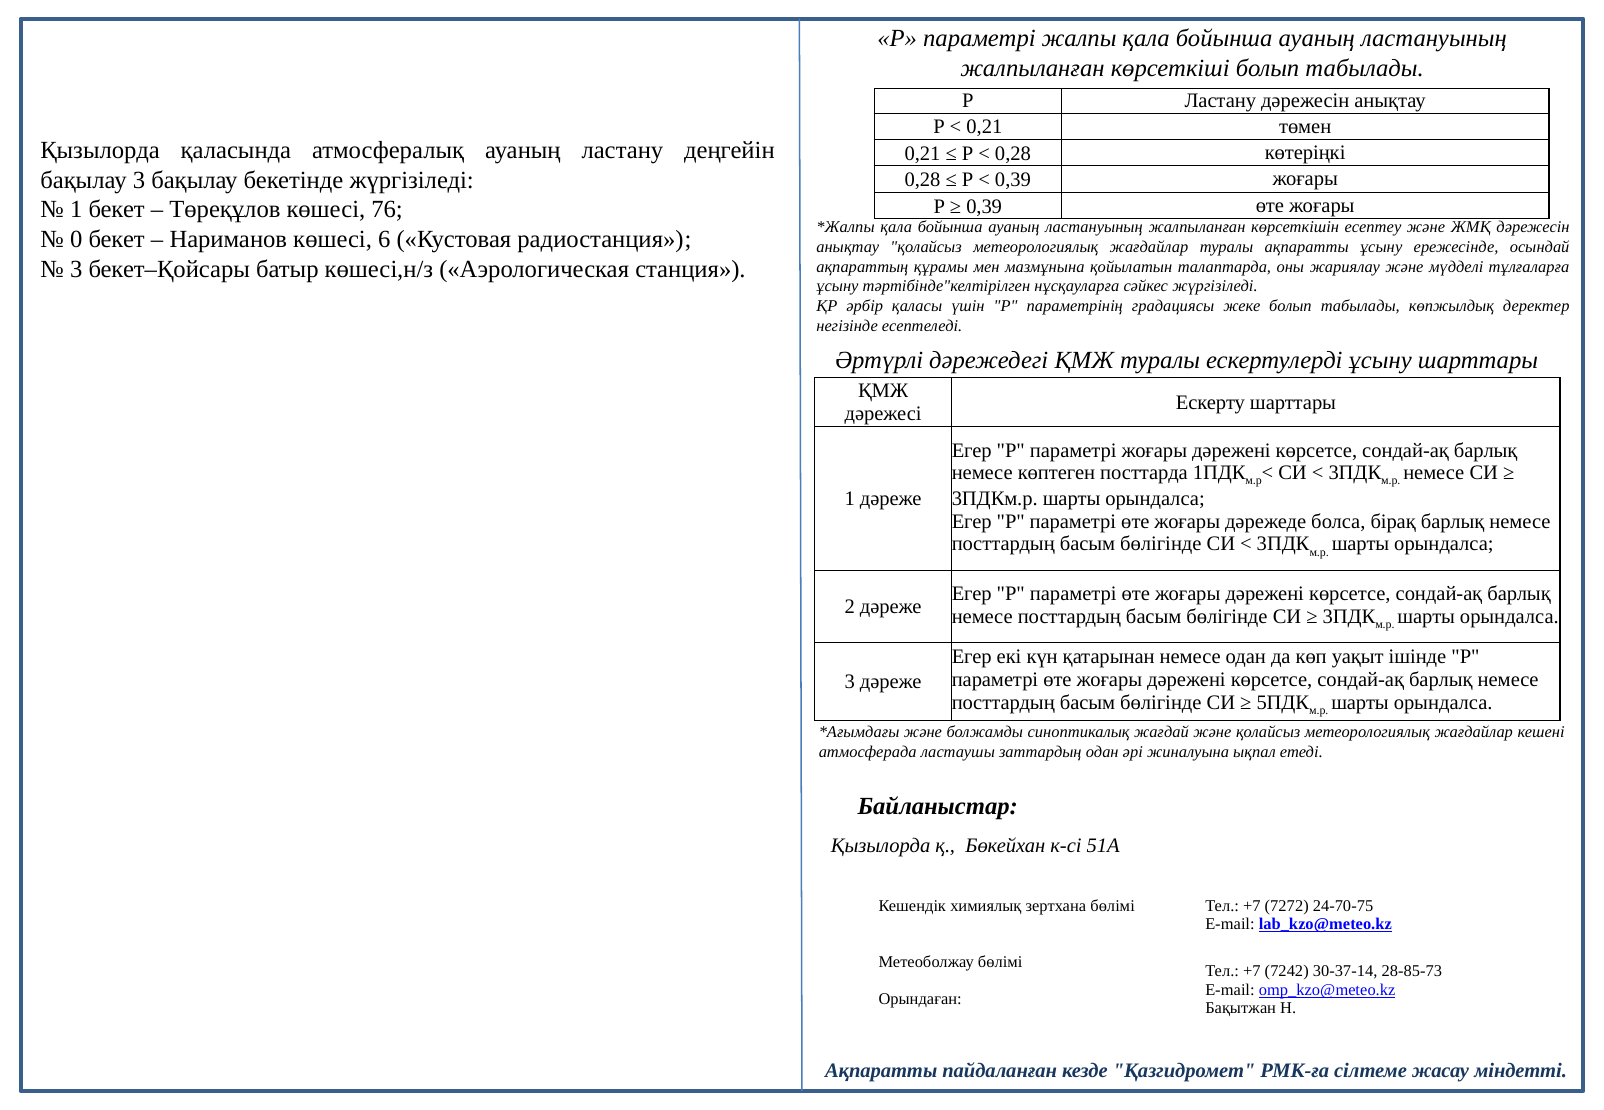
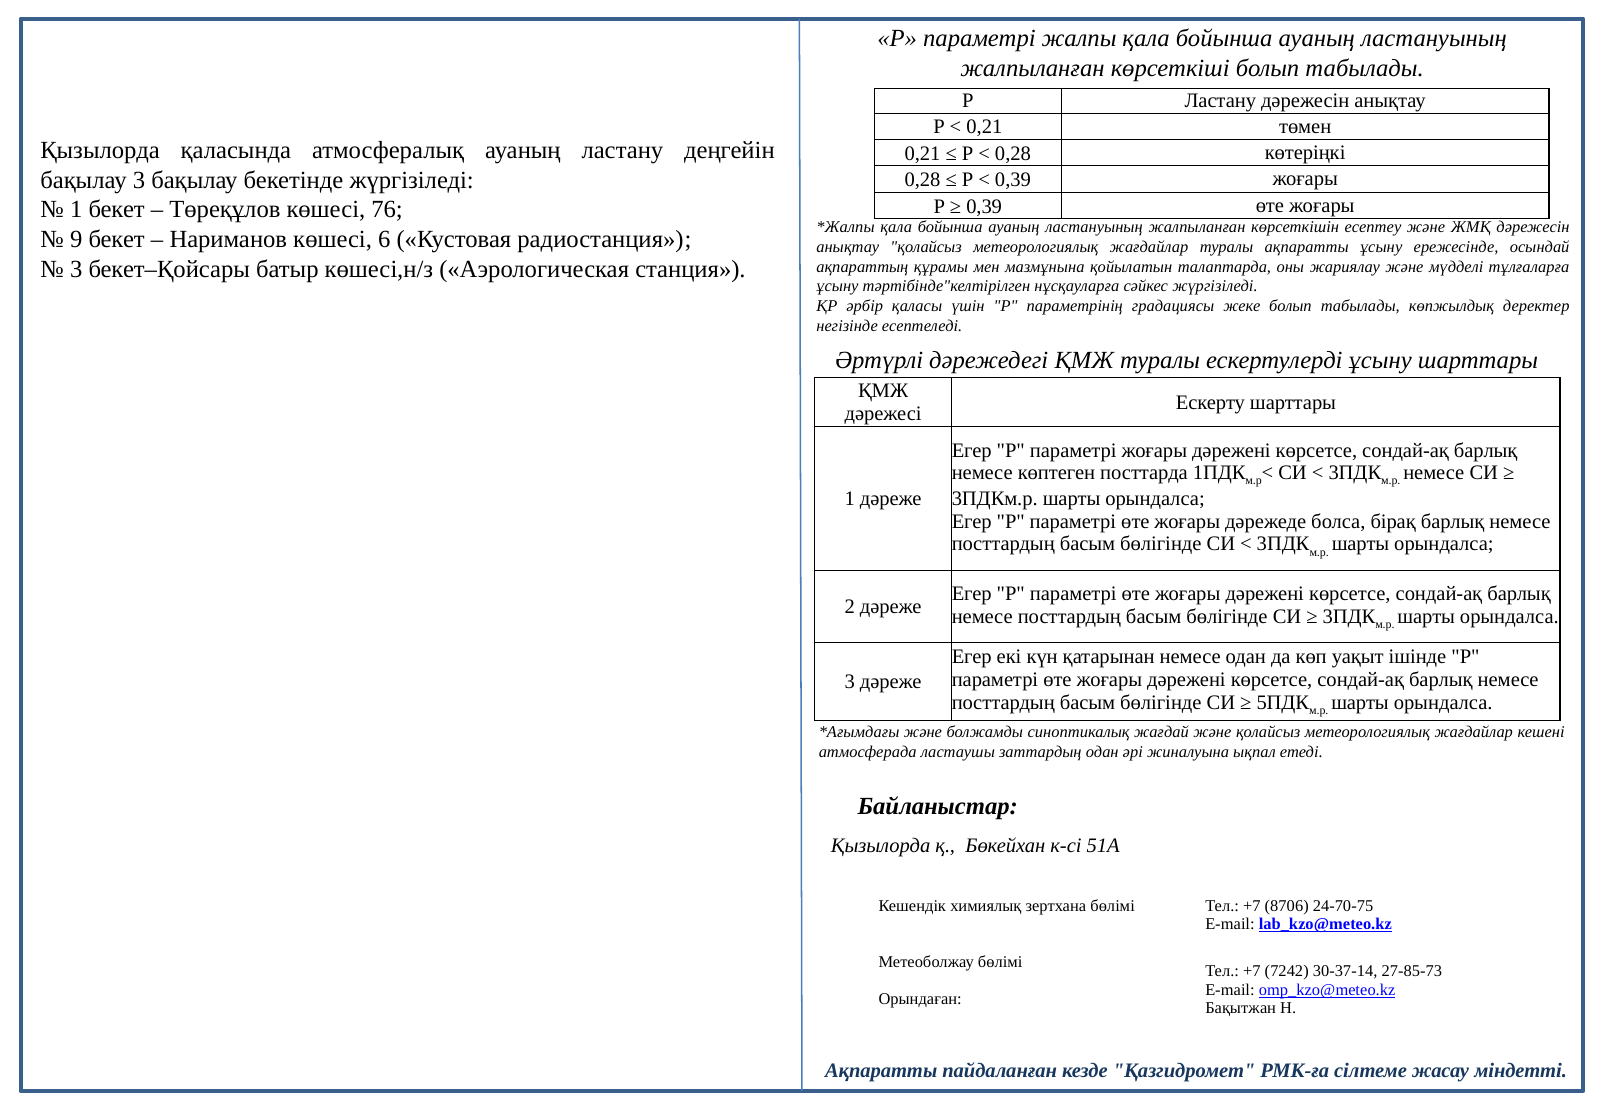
0: 0 -> 9
7272: 7272 -> 8706
28-85-73: 28-85-73 -> 27-85-73
